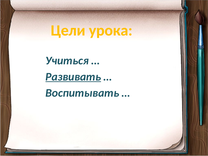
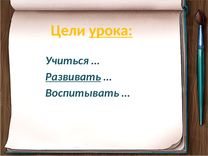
урока underline: none -> present
